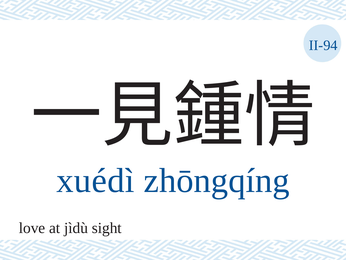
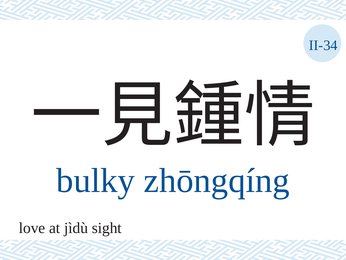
II-94: II-94 -> II-34
xuédì: xuédì -> bulky
